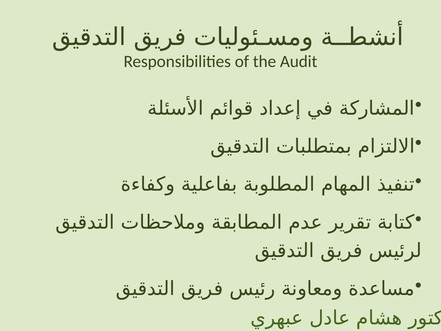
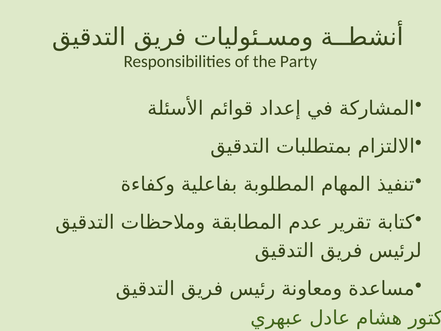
Audit: Audit -> Party
